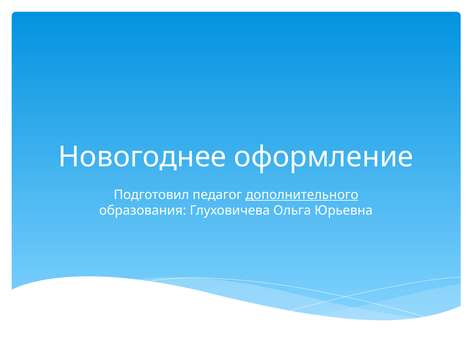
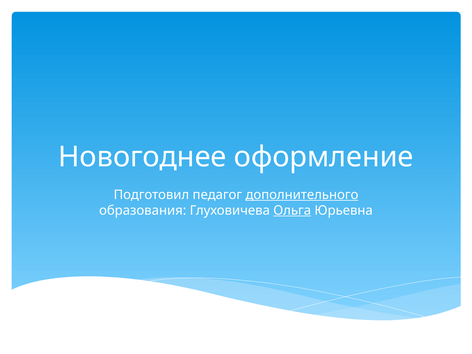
Ольга underline: none -> present
